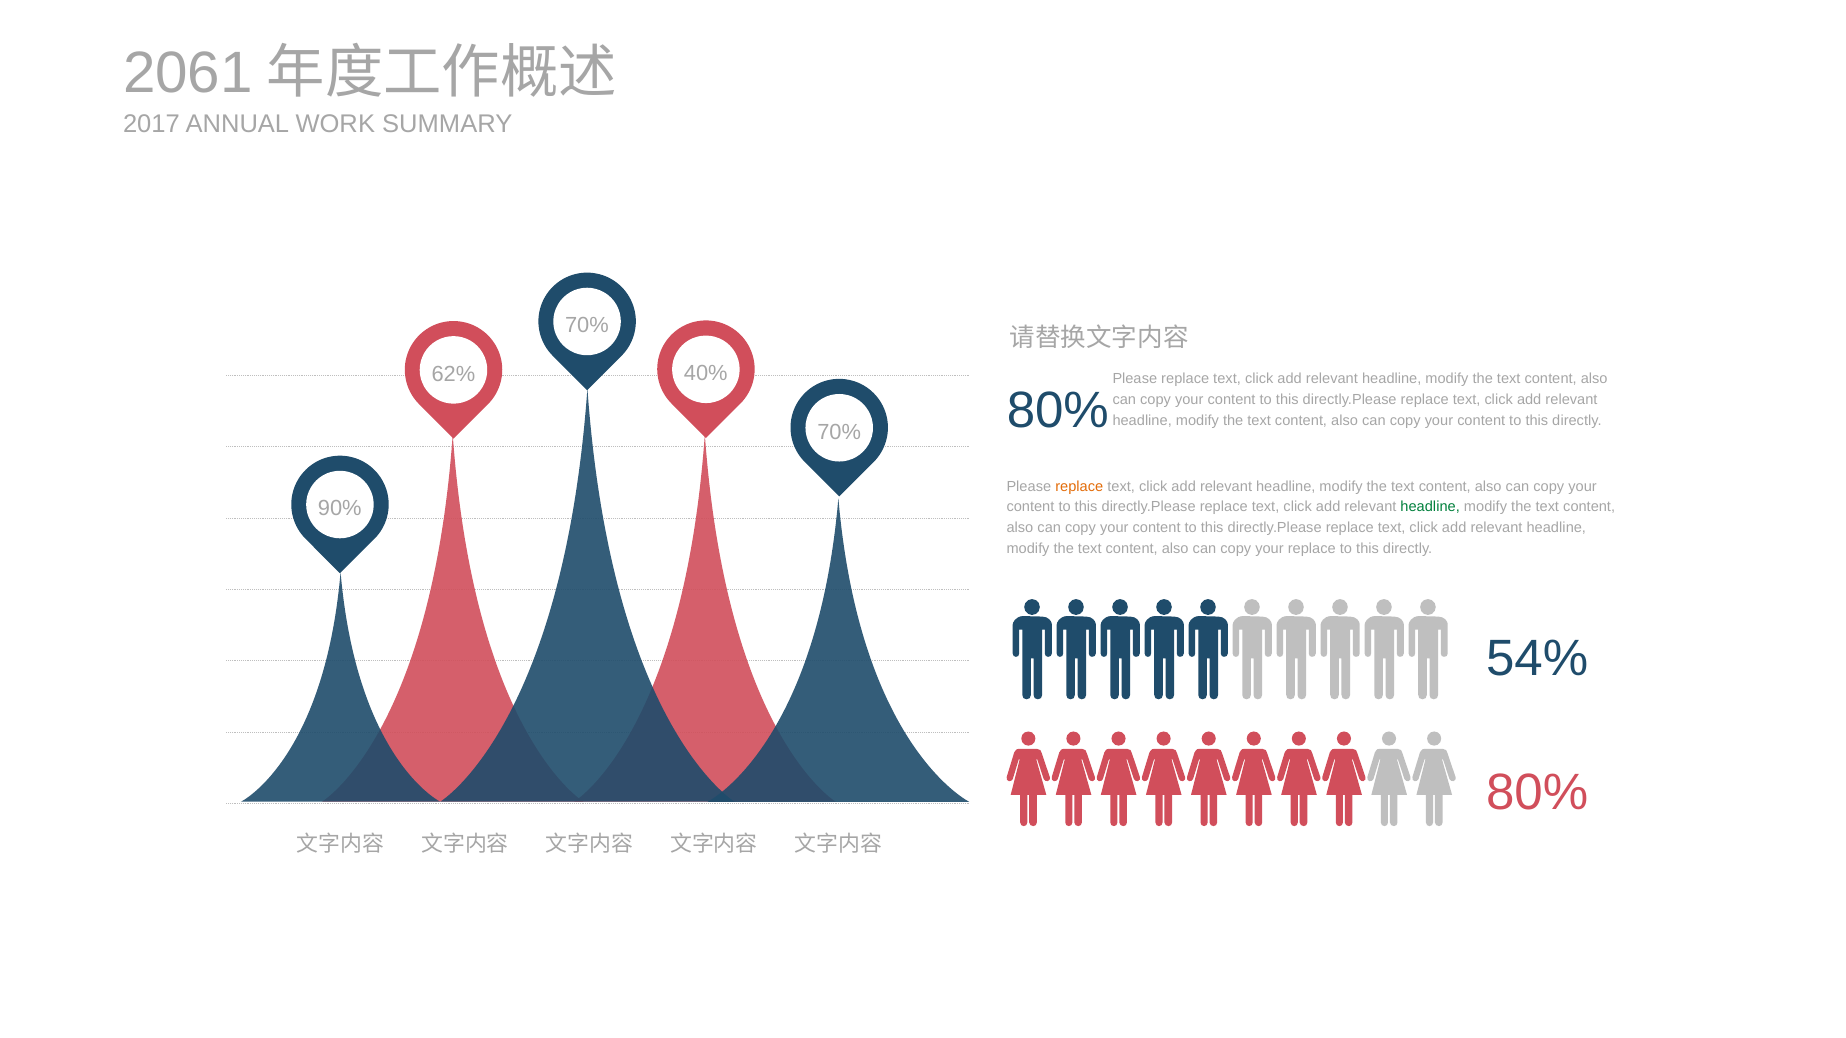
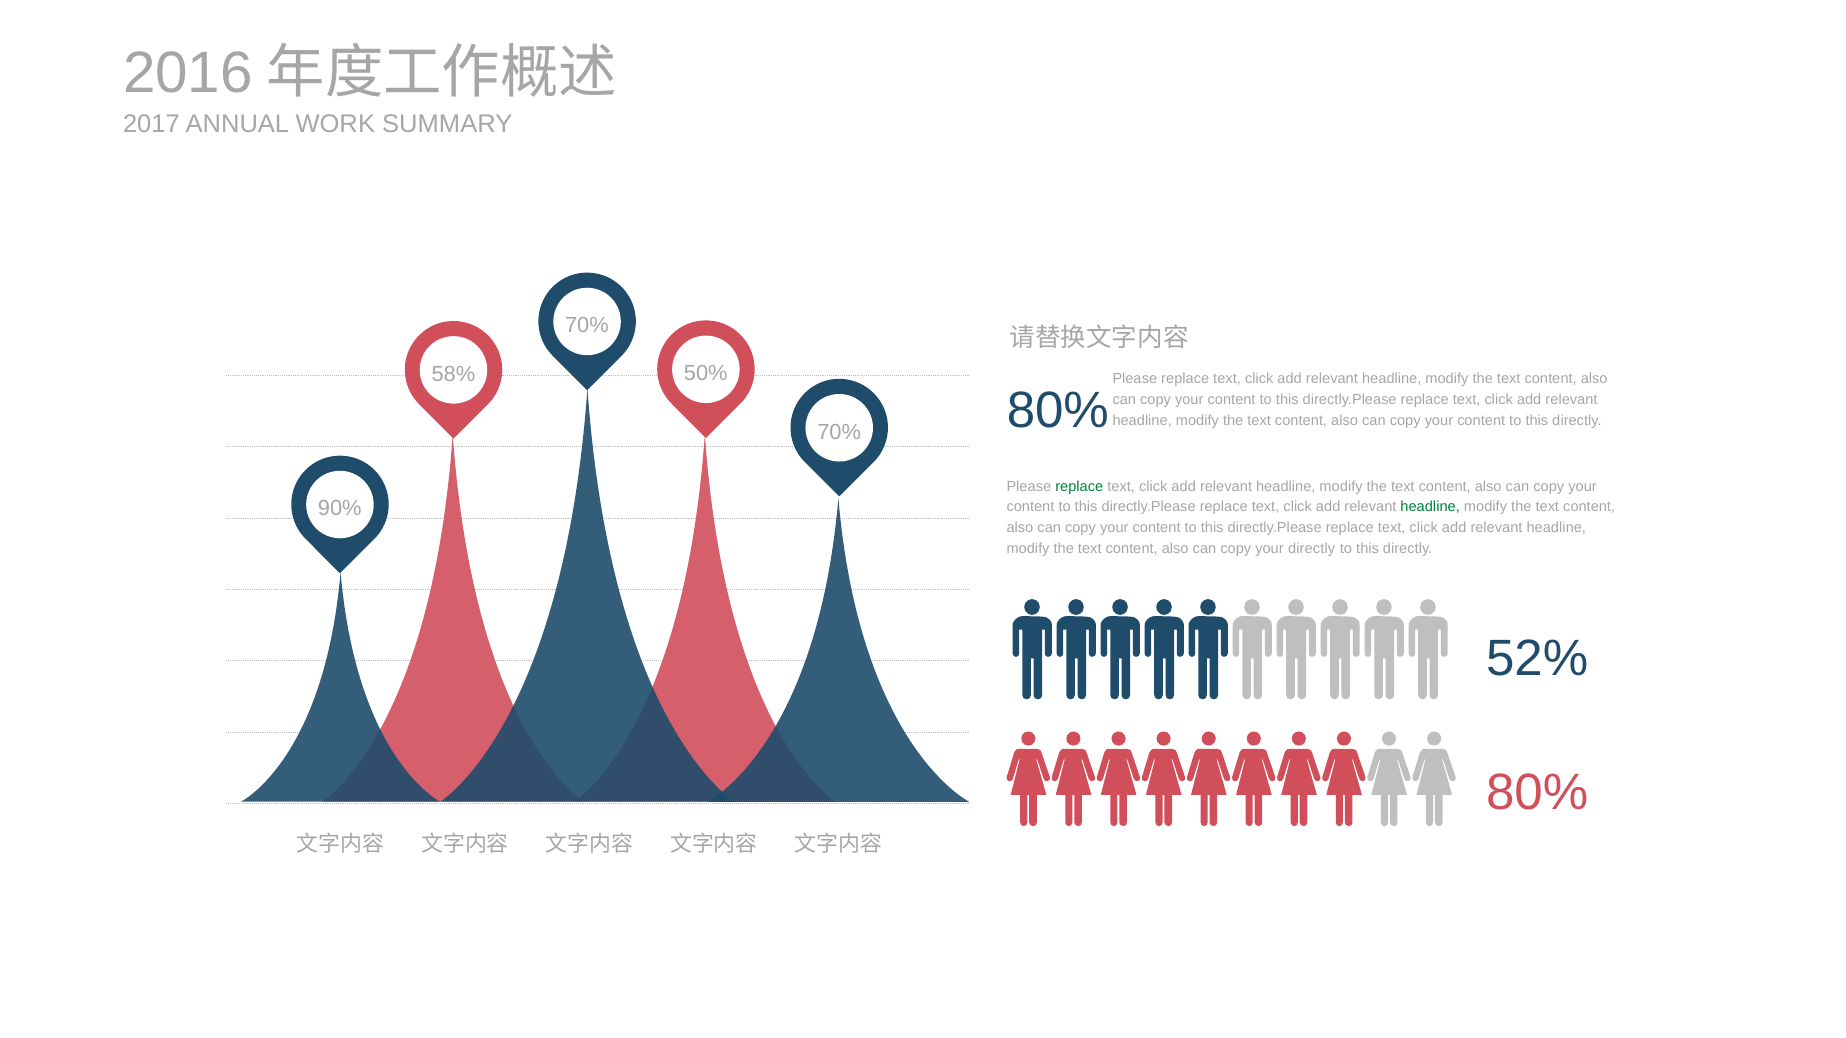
2061: 2061 -> 2016
40%: 40% -> 50%
62%: 62% -> 58%
replace at (1079, 486) colour: orange -> green
your replace: replace -> directly
54%: 54% -> 52%
